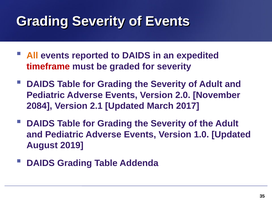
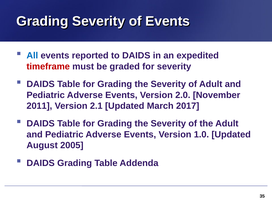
All colour: orange -> blue
2084: 2084 -> 2011
2019: 2019 -> 2005
